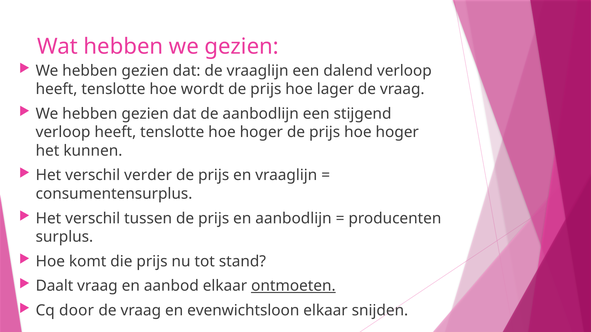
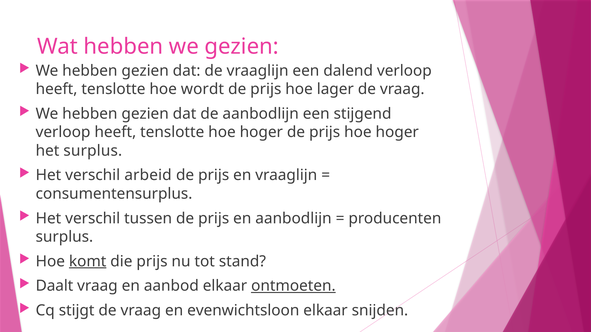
het kunnen: kunnen -> surplus
verder: verder -> arbeid
komt underline: none -> present
door: door -> stijgt
